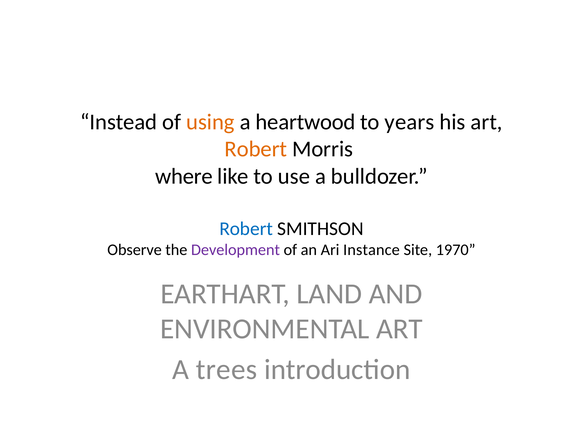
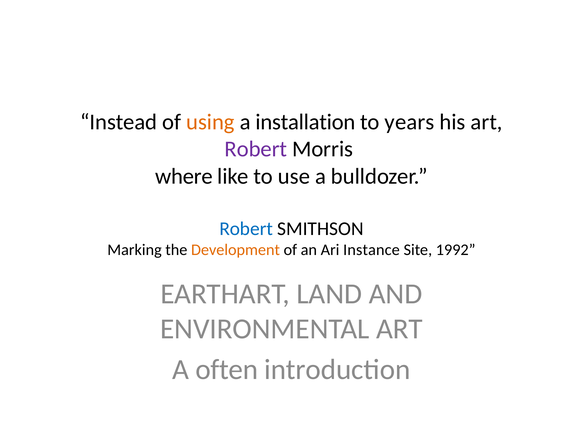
heartwood: heartwood -> installation
Robert at (256, 149) colour: orange -> purple
Observe: Observe -> Marking
Development colour: purple -> orange
1970: 1970 -> 1992
trees: trees -> often
